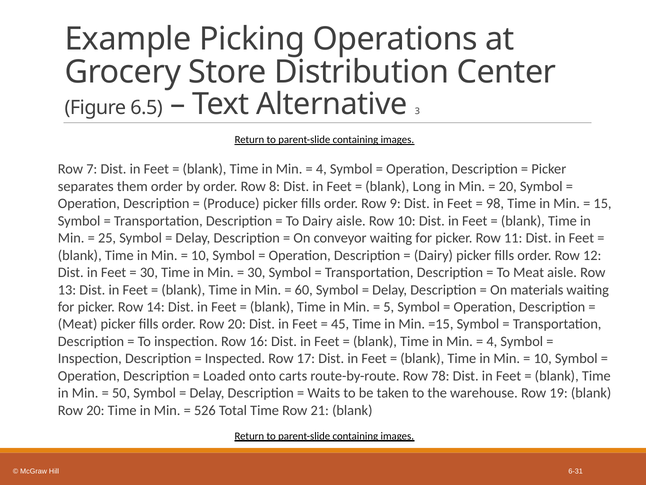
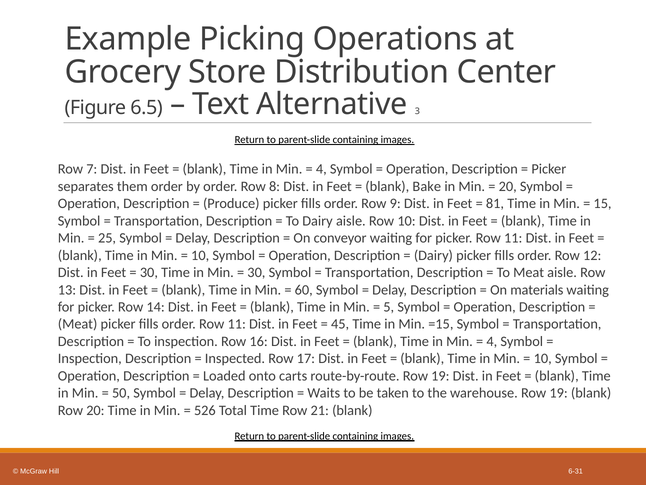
Long: Long -> Bake
98: 98 -> 81
order Row 20: 20 -> 11
route-by-route Row 78: 78 -> 19
